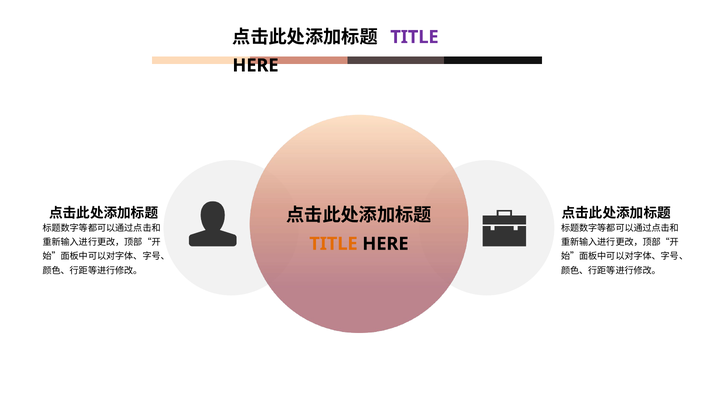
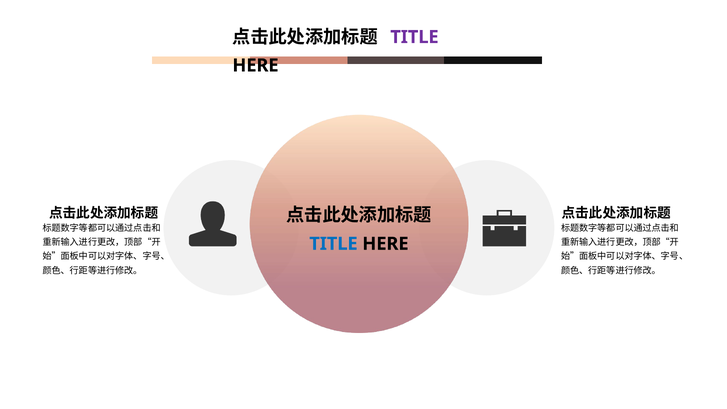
TITLE at (333, 244) colour: orange -> blue
